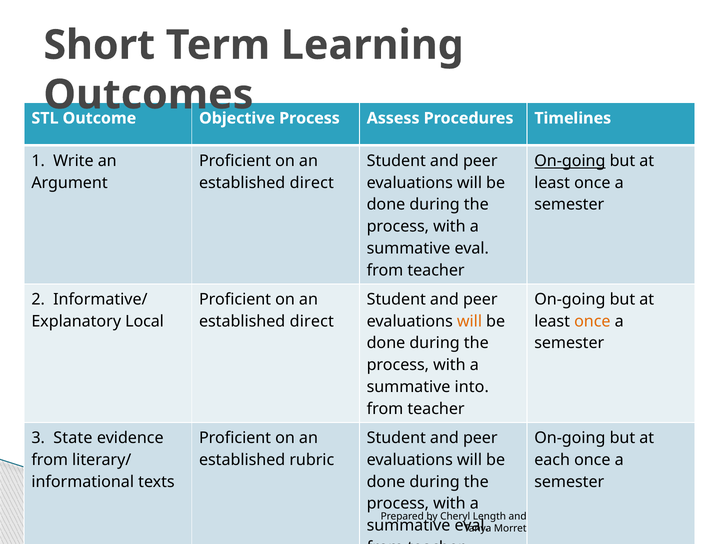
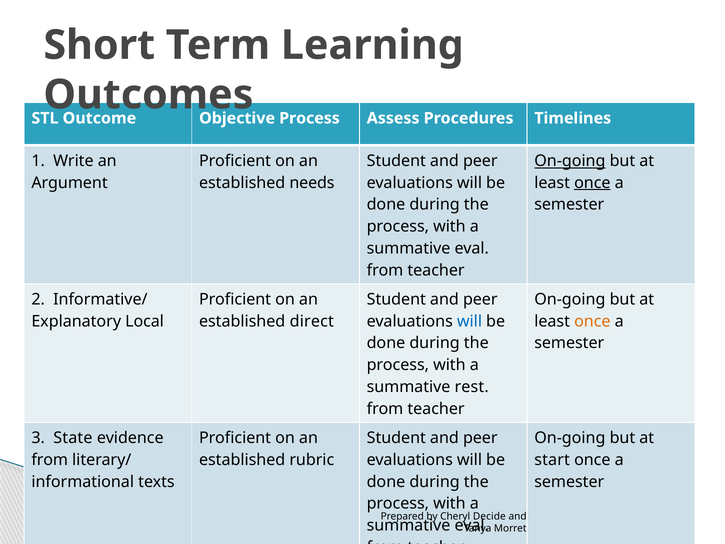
direct at (312, 183): direct -> needs
once at (592, 183) underline: none -> present
will at (469, 321) colour: orange -> blue
into: into -> rest
each: each -> start
Length: Length -> Decide
